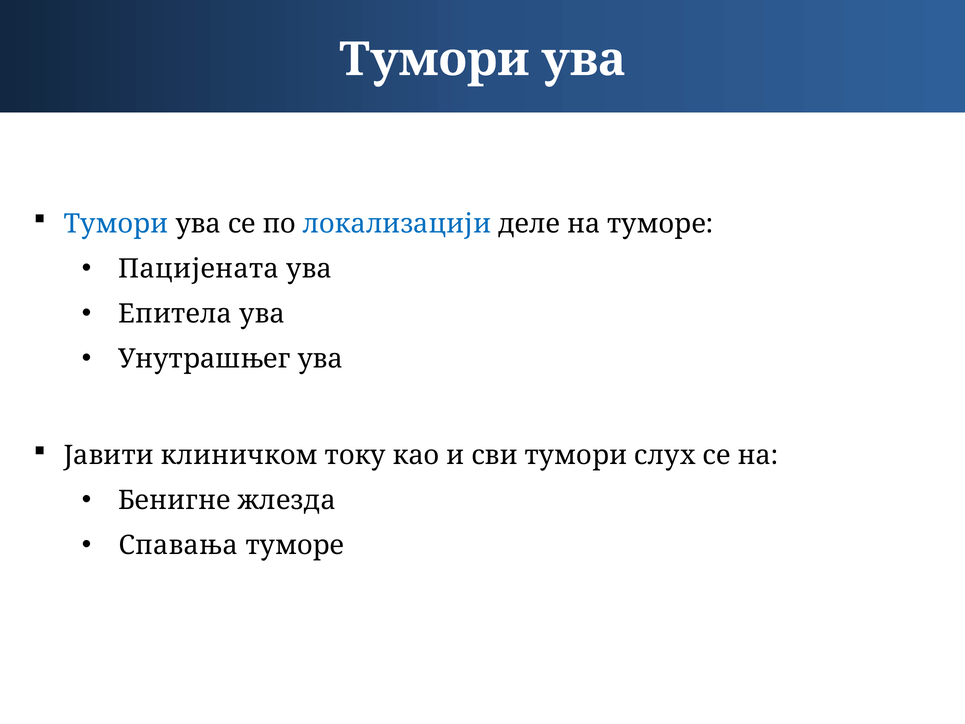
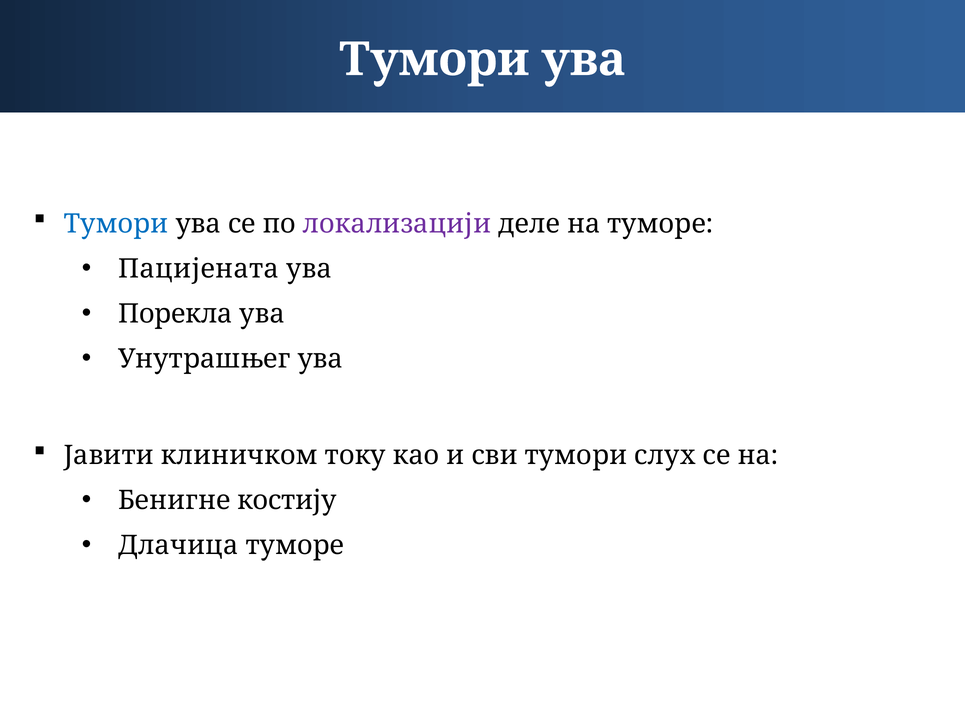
локализацији colour: blue -> purple
Епитела: Епитела -> Порекла
жлезда: жлезда -> костију
Спавања: Спавања -> Длачица
